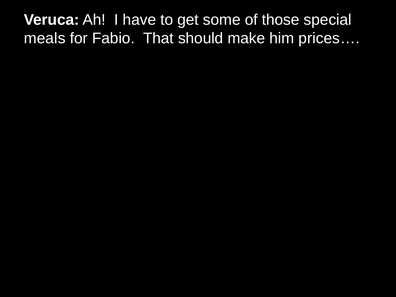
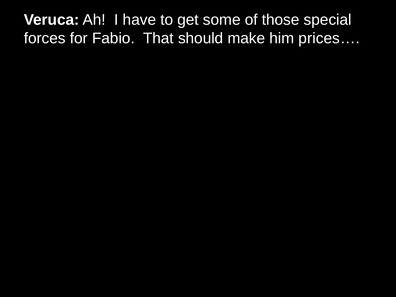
meals: meals -> forces
